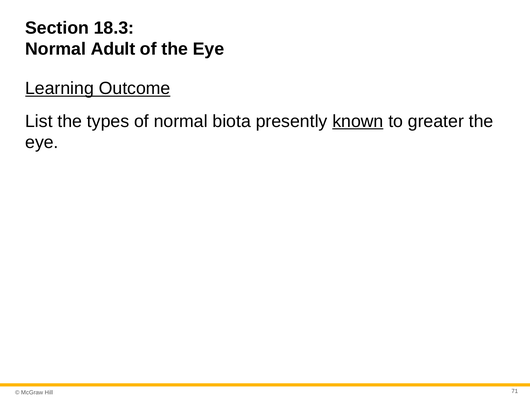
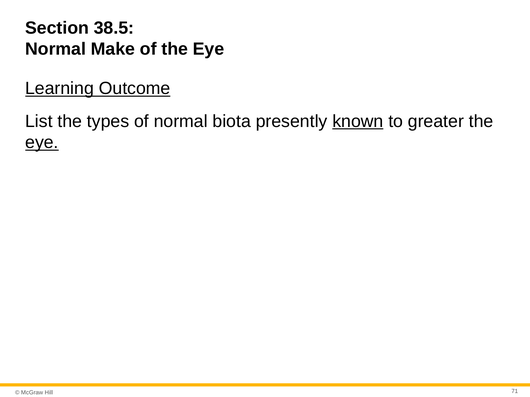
18.3: 18.3 -> 38.5
Adult: Adult -> Make
eye at (42, 143) underline: none -> present
